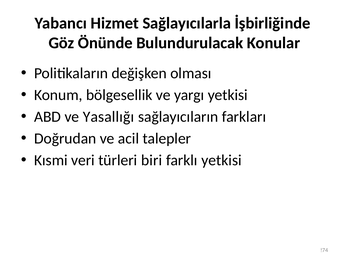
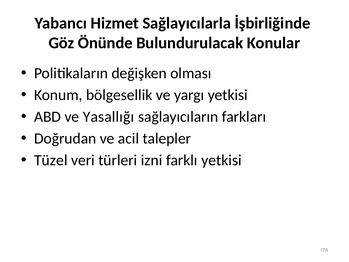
Kısmi: Kısmi -> Tüzel
biri: biri -> izni
